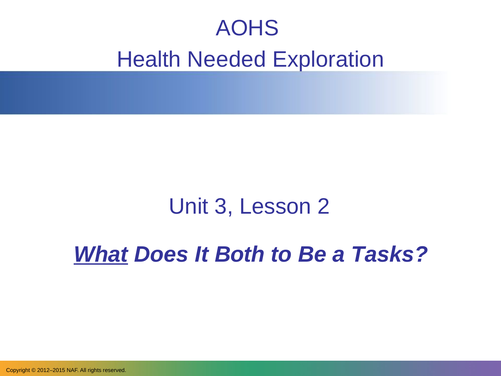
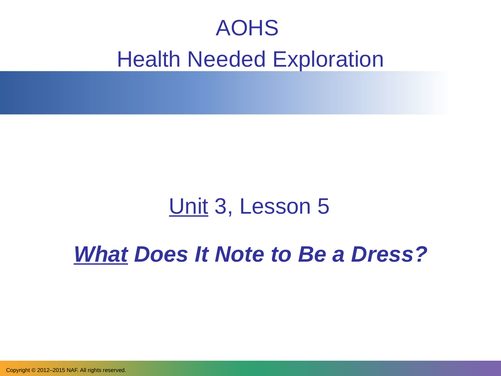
Unit underline: none -> present
2: 2 -> 5
Both: Both -> Note
Tasks: Tasks -> Dress
